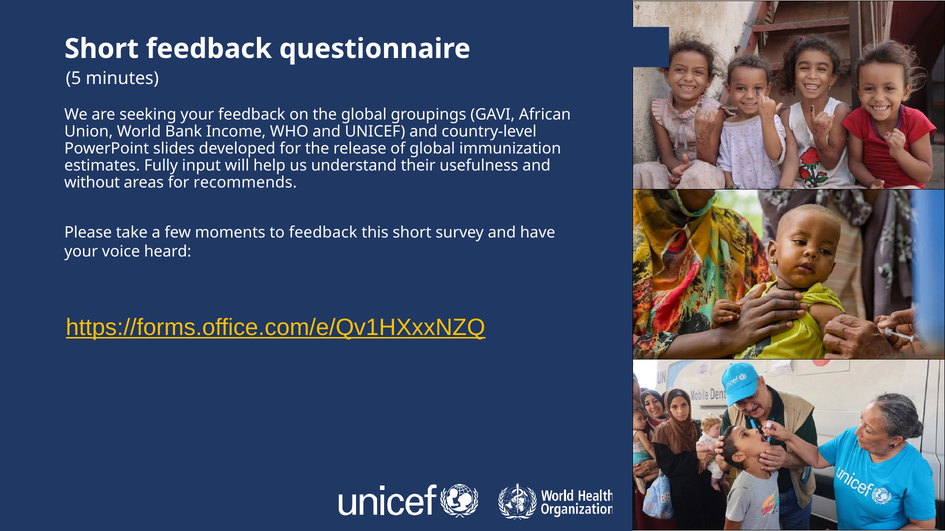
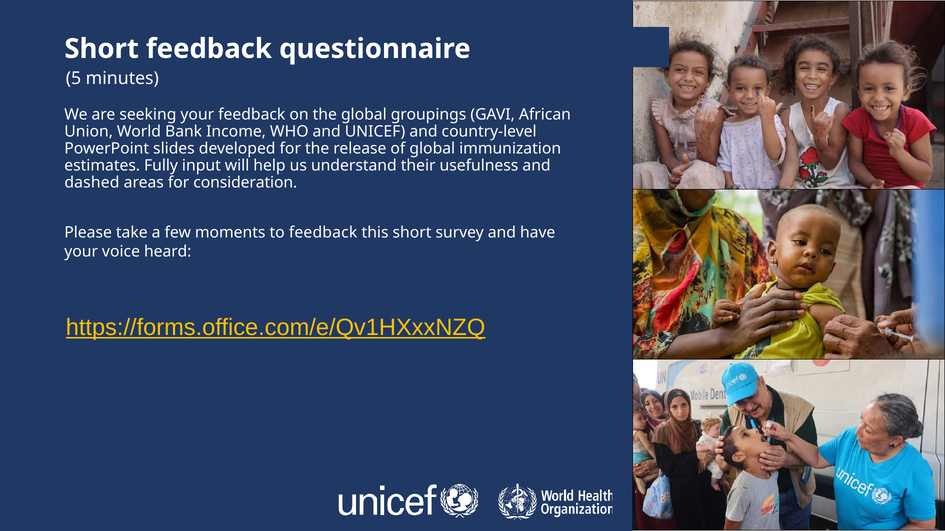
without: without -> dashed
recommends: recommends -> consideration
